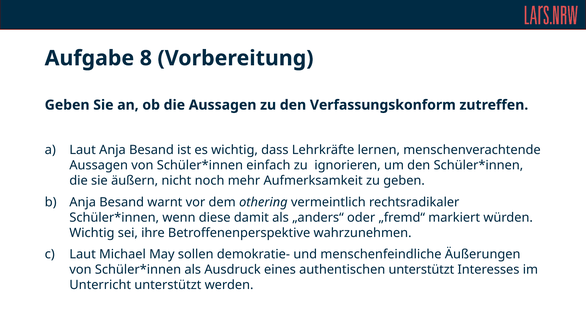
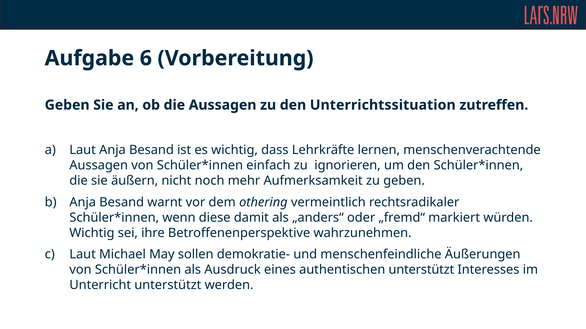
8: 8 -> 6
Verfassungskonform: Verfassungskonform -> Unterrichtssituation
